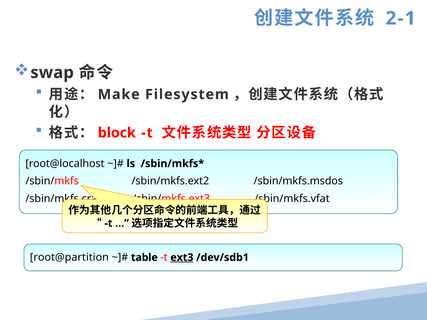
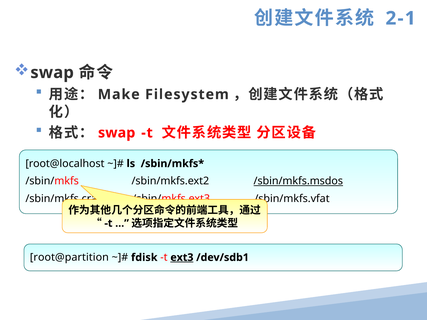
block at (117, 133): block -> swap
/sbin/mkfs.msdos underline: none -> present
table: table -> fdisk
